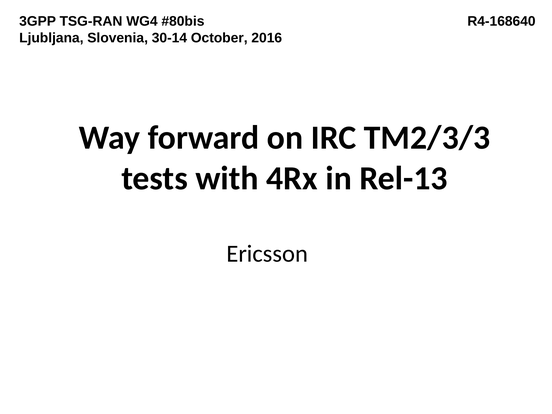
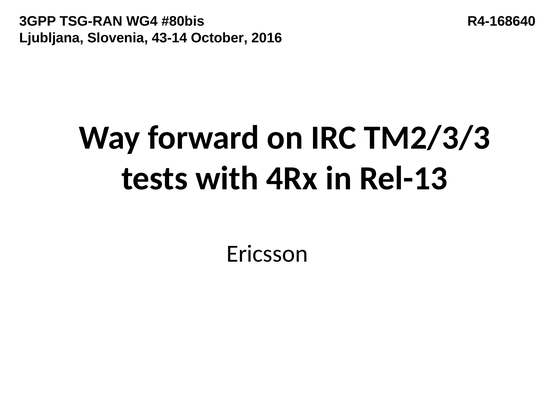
30-14: 30-14 -> 43-14
